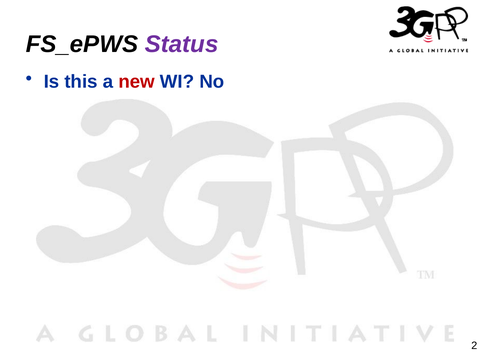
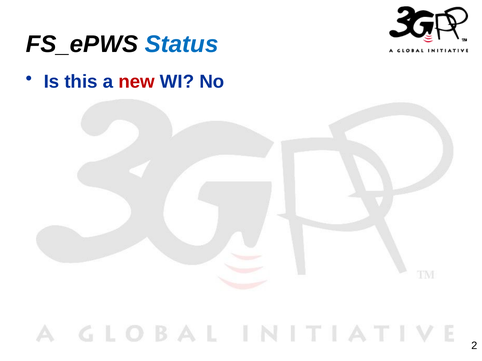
Status colour: purple -> blue
